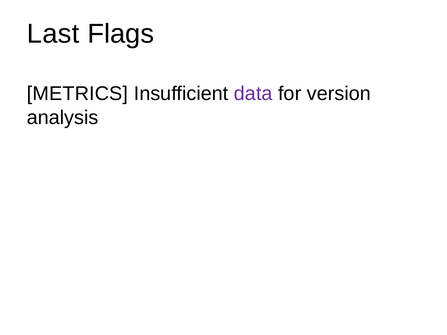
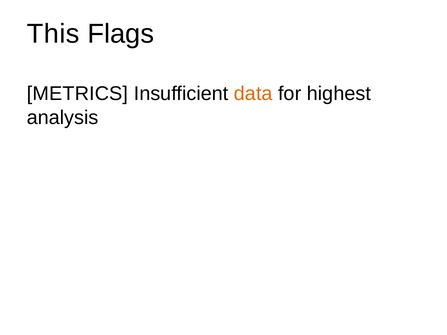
Last: Last -> This
data colour: purple -> orange
version: version -> highest
